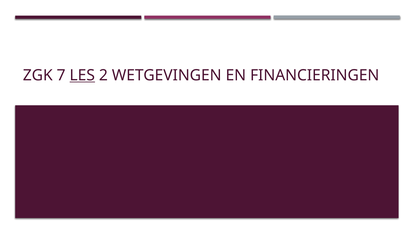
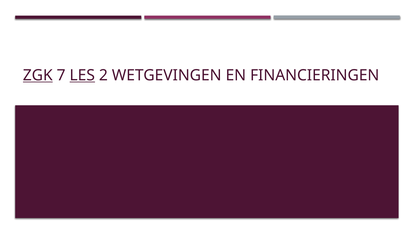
ZGK underline: none -> present
